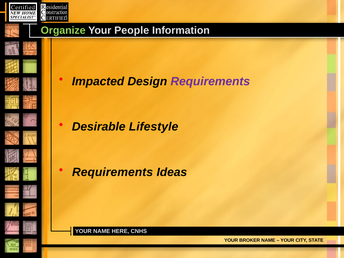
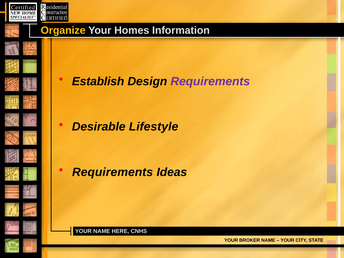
Organize colour: light green -> yellow
People: People -> Homes
Impacted: Impacted -> Establish
